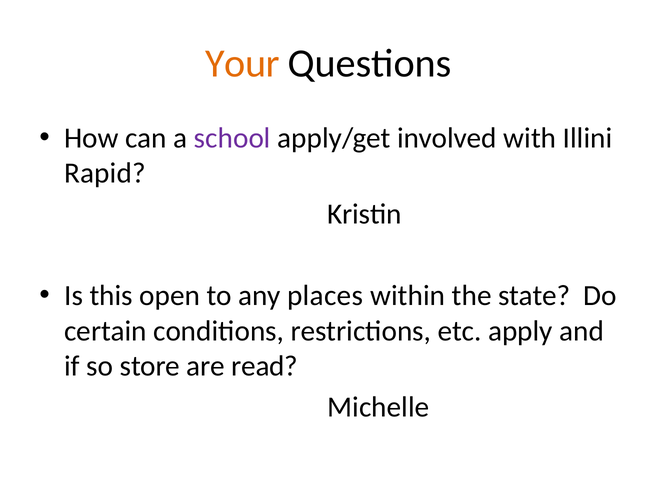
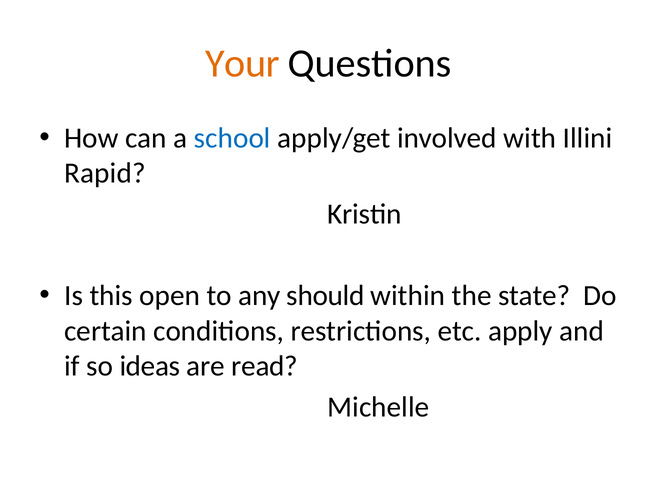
school colour: purple -> blue
places: places -> should
store: store -> ideas
